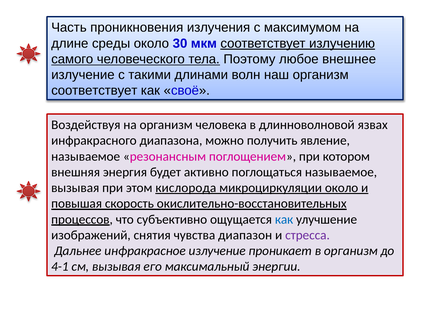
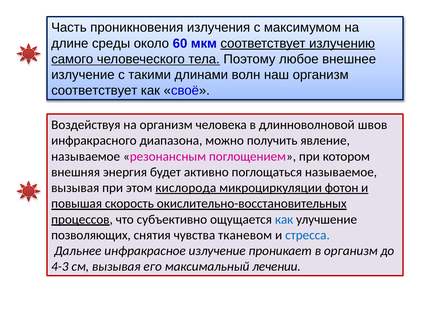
30: 30 -> 60
язвах: язвах -> швов
микроциркуляции около: около -> фотон
изображений: изображений -> позволяющих
диапазон: диапазон -> тканевом
стресса colour: purple -> blue
4-1: 4-1 -> 4-3
энергии: энергии -> лечении
